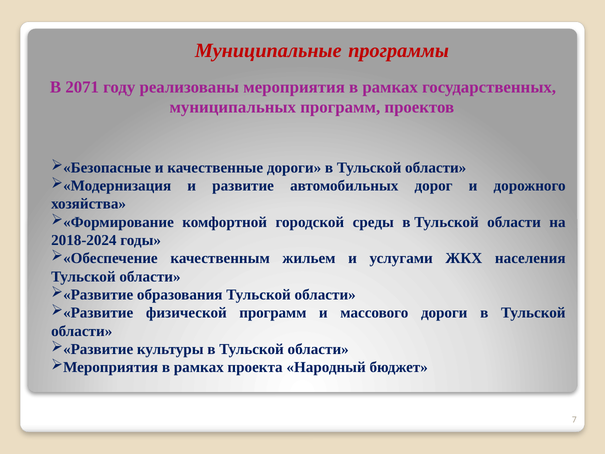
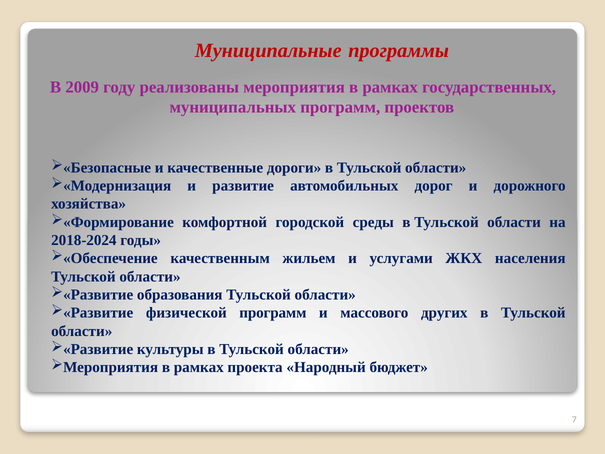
2071: 2071 -> 2009
массового дороги: дороги -> других
